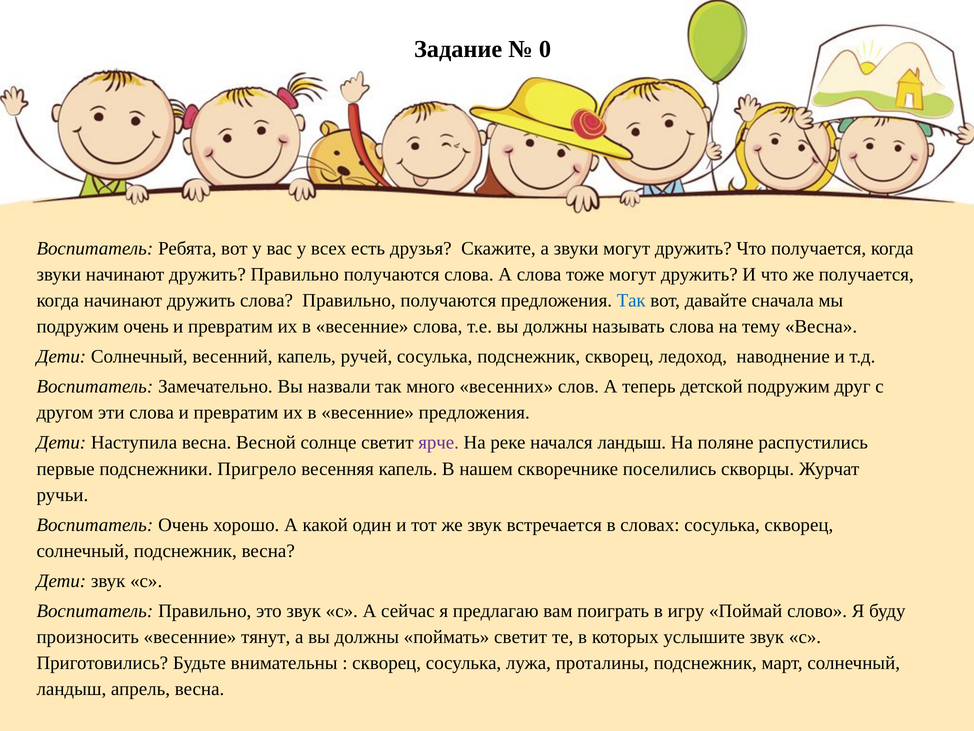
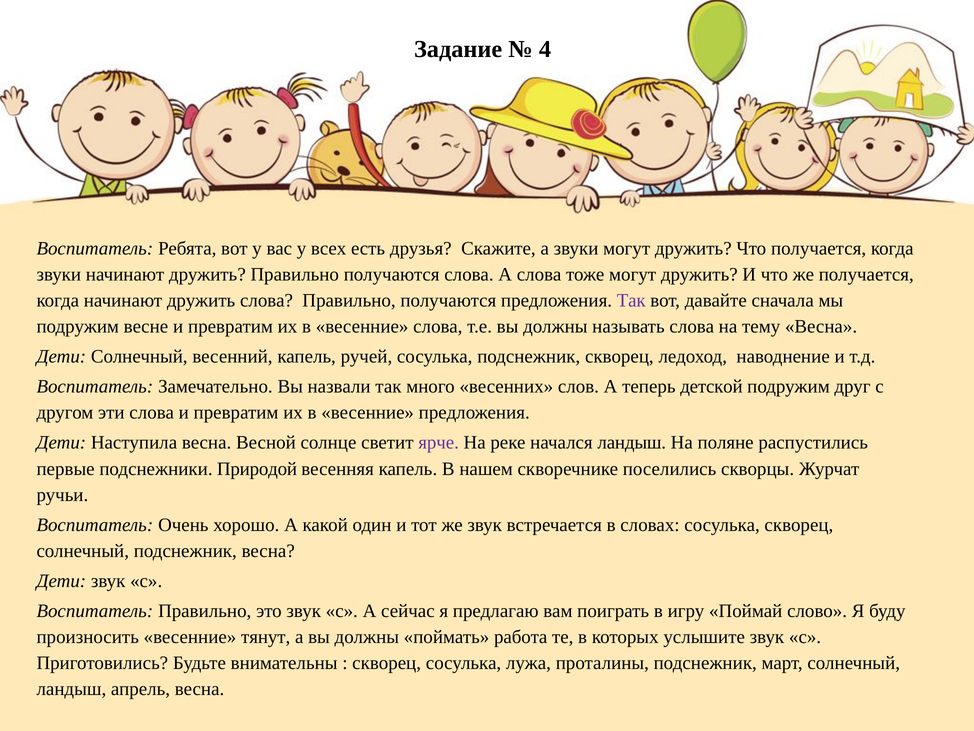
0: 0 -> 4
Так at (631, 300) colour: blue -> purple
подружим очень: очень -> весне
Пригрело: Пригрело -> Природой
поймать светит: светит -> работа
